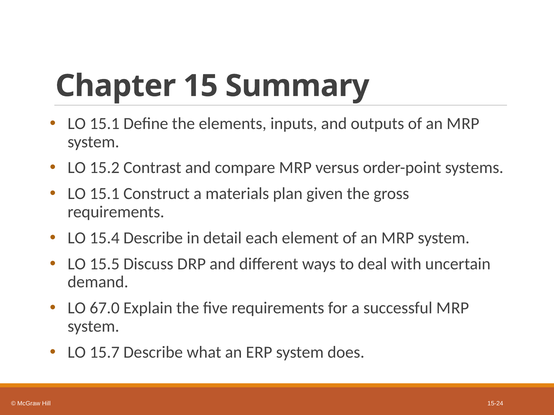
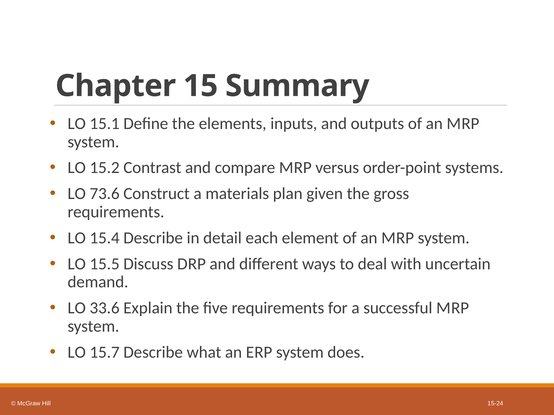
15.1 at (105, 194): 15.1 -> 73.6
67.0: 67.0 -> 33.6
